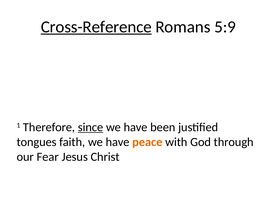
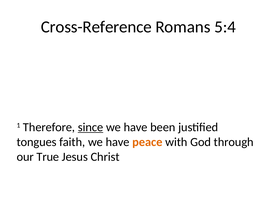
Cross-Reference underline: present -> none
5:9: 5:9 -> 5:4
Fear: Fear -> True
